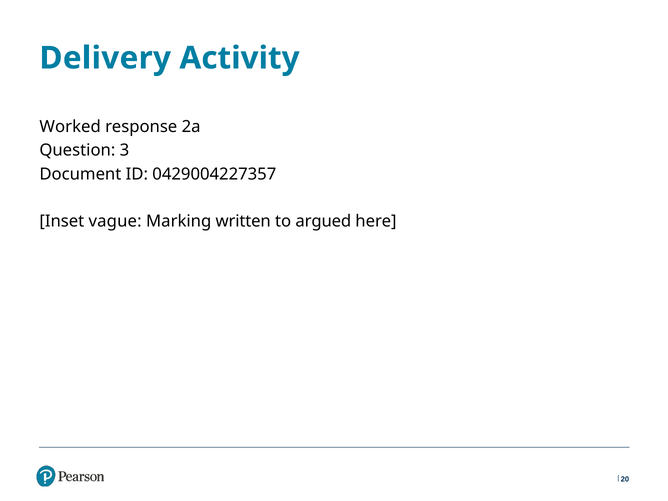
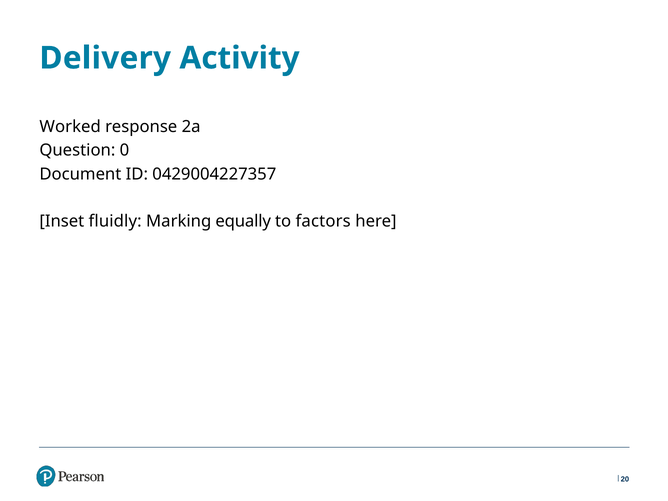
3: 3 -> 0
vague: vague -> fluidly
written: written -> equally
argued: argued -> factors
